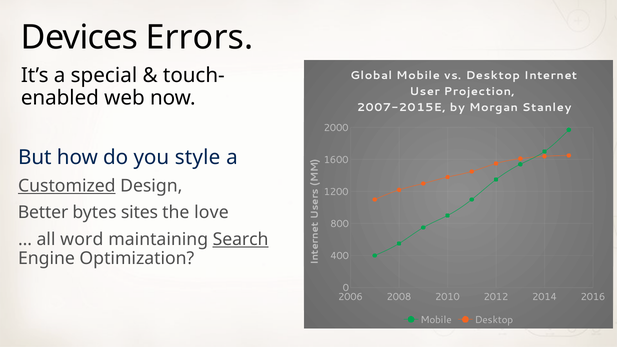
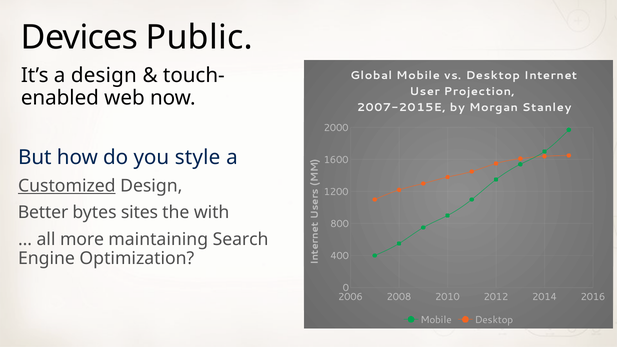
Errors: Errors -> Public
a special: special -> design
love: love -> with
word: word -> more
Search underline: present -> none
